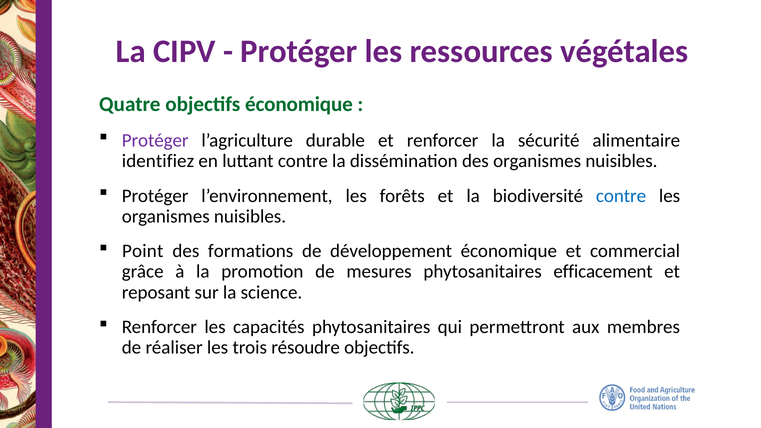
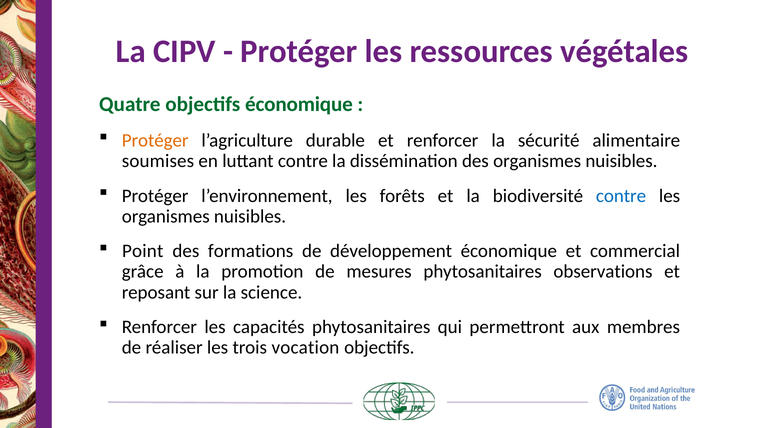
Protéger at (155, 140) colour: purple -> orange
identifiez: identifiez -> soumises
efficacement: efficacement -> observations
résoudre: résoudre -> vocation
